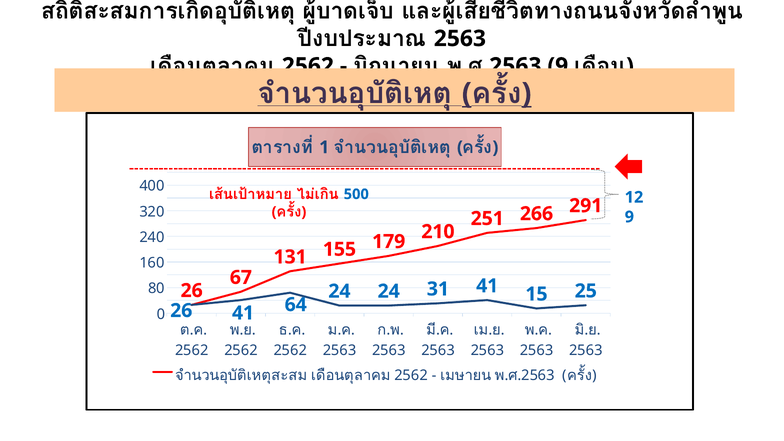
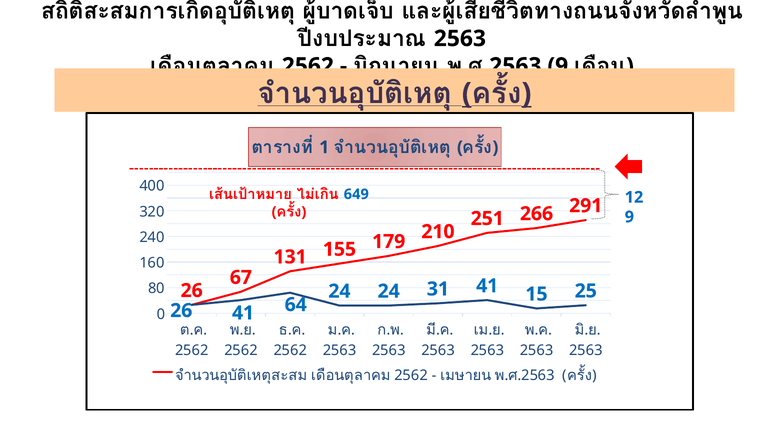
500: 500 -> 649
